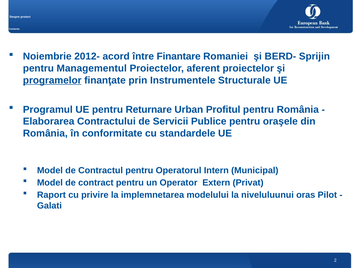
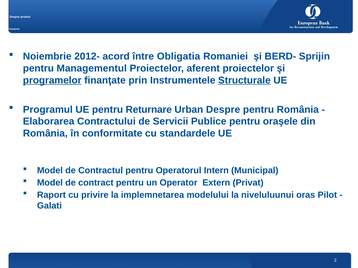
Finantare: Finantare -> Obligatia
Structurale underline: none -> present
Urban Profitul: Profitul -> Despre
